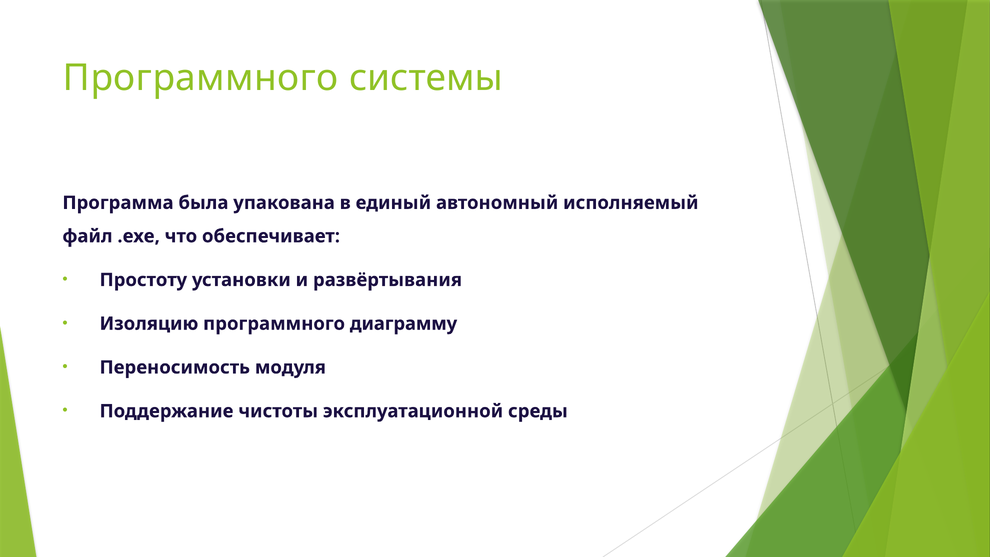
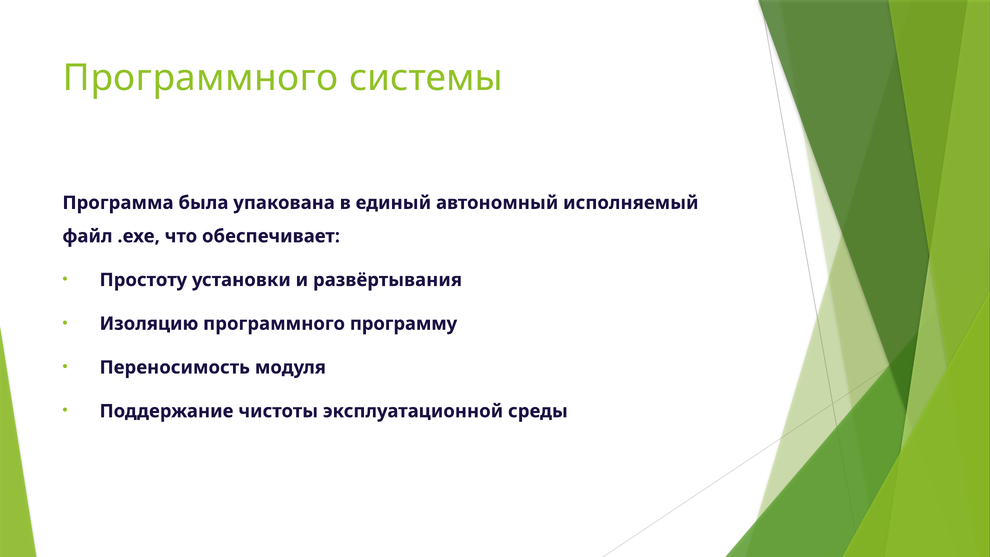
диаграмму: диаграмму -> программу
